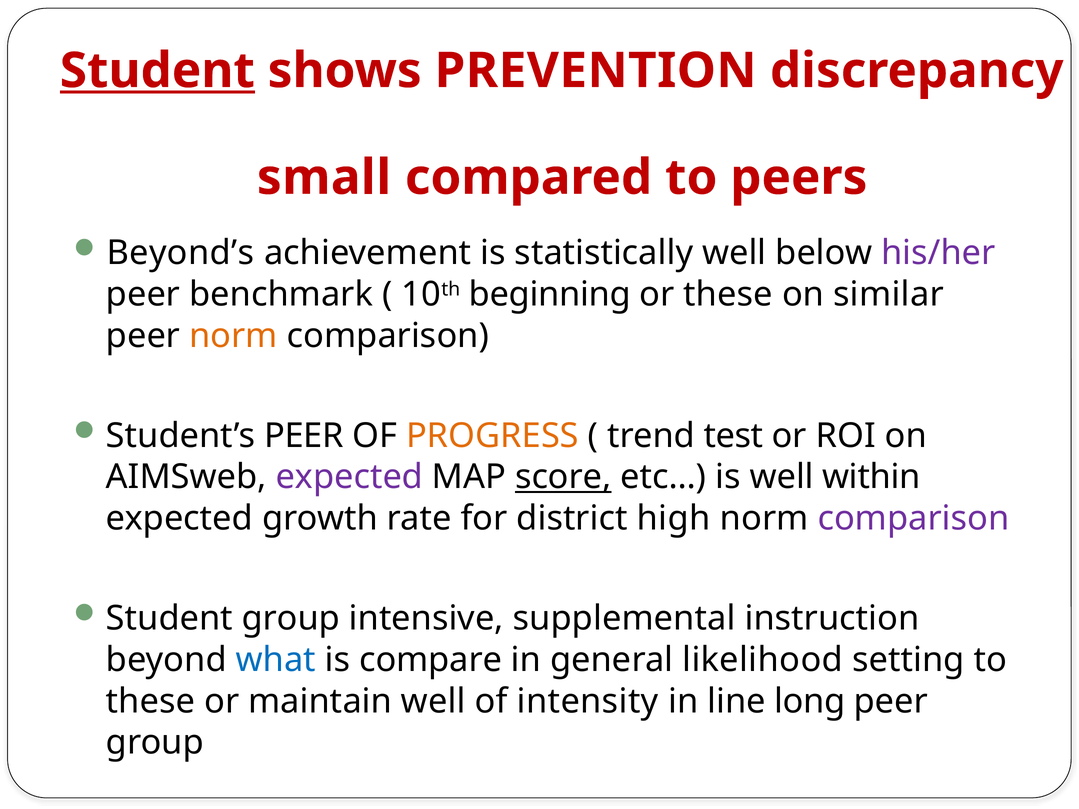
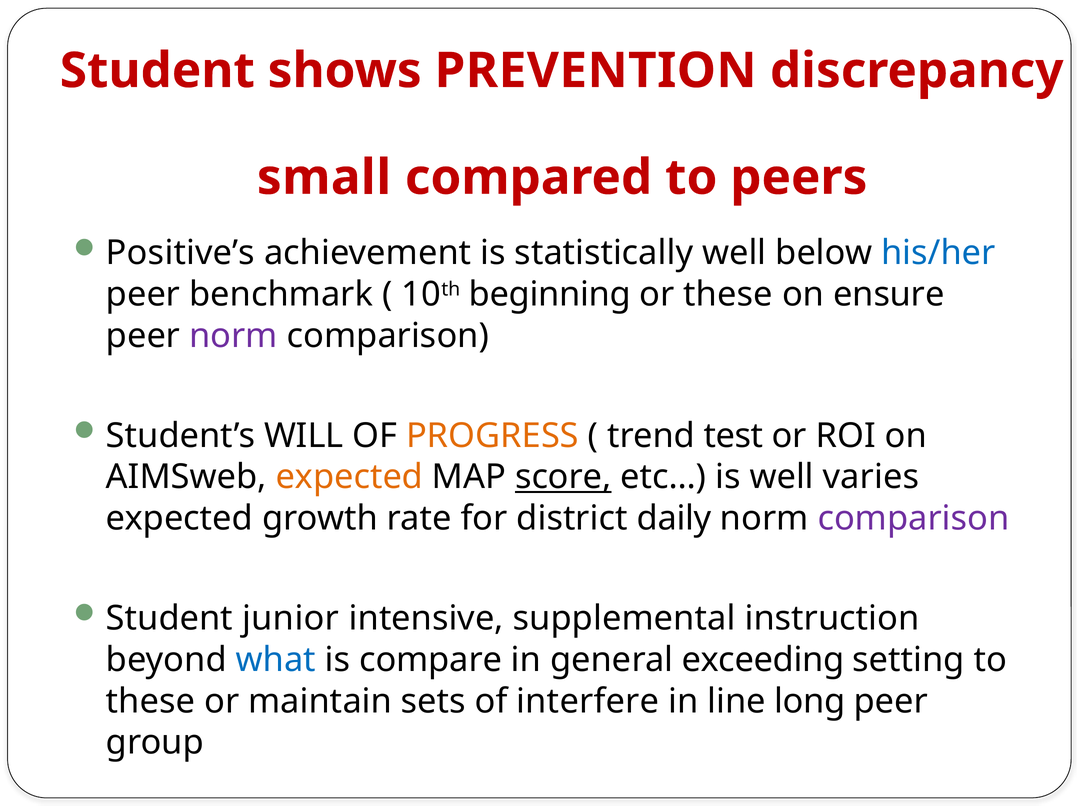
Student at (157, 71) underline: present -> none
Beyond’s: Beyond’s -> Positive’s
his/her colour: purple -> blue
similar: similar -> ensure
norm at (233, 336) colour: orange -> purple
Student’s PEER: PEER -> WILL
expected at (349, 477) colour: purple -> orange
within: within -> varies
high: high -> daily
Student group: group -> junior
likelihood: likelihood -> exceeding
maintain well: well -> sets
intensity: intensity -> interfere
